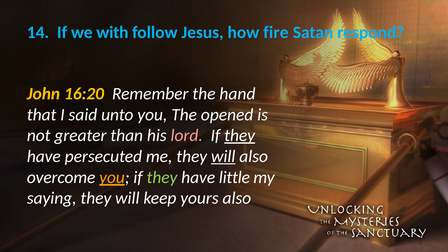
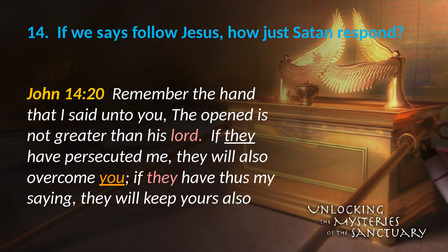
with: with -> says
fire: fire -> just
16:20: 16:20 -> 14:20
will at (223, 156) underline: present -> none
they at (162, 177) colour: light green -> pink
little: little -> thus
